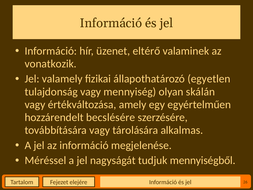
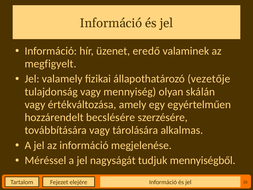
eltérő: eltérő -> eredő
vonatkozik: vonatkozik -> megfigyelt
egyetlen: egyetlen -> vezetője
